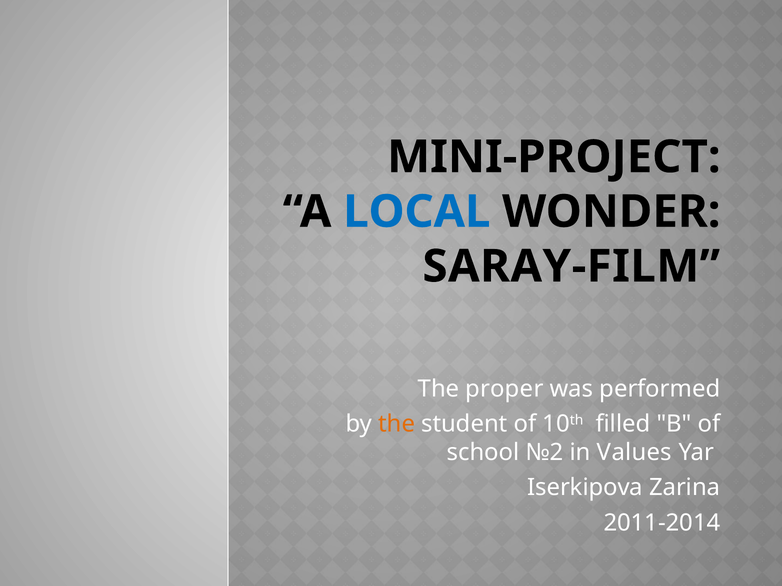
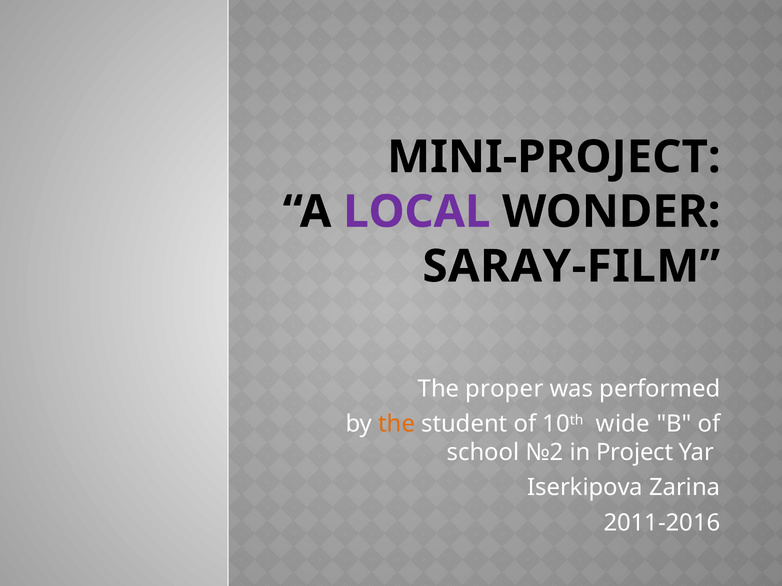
LOCAL colour: blue -> purple
filled: filled -> wide
Values: Values -> Project
2011-2014: 2011-2014 -> 2011-2016
